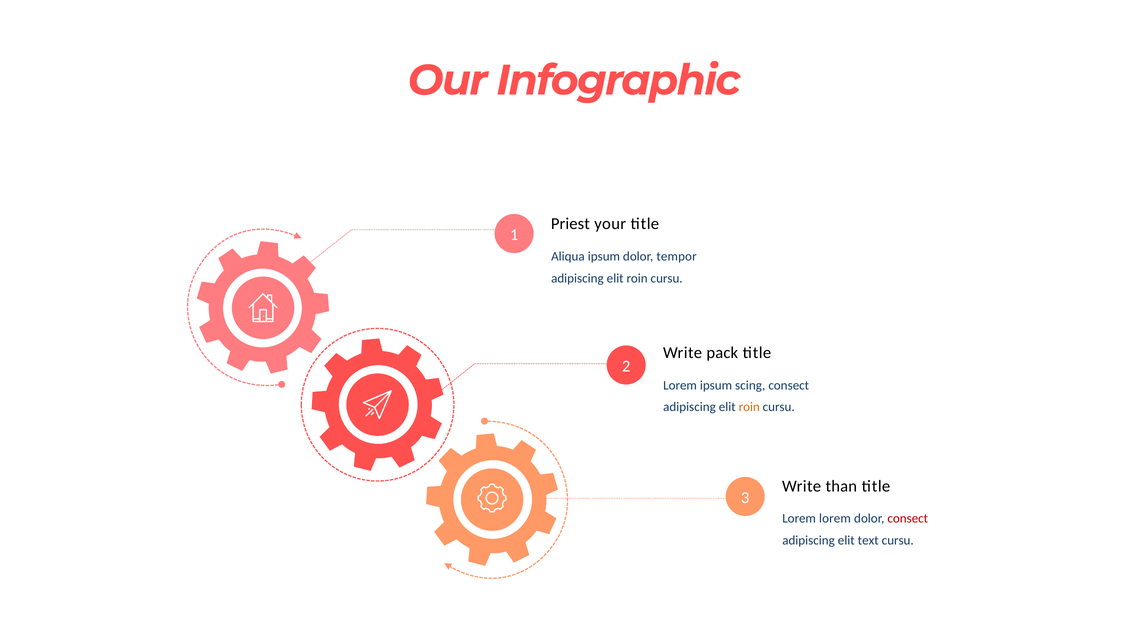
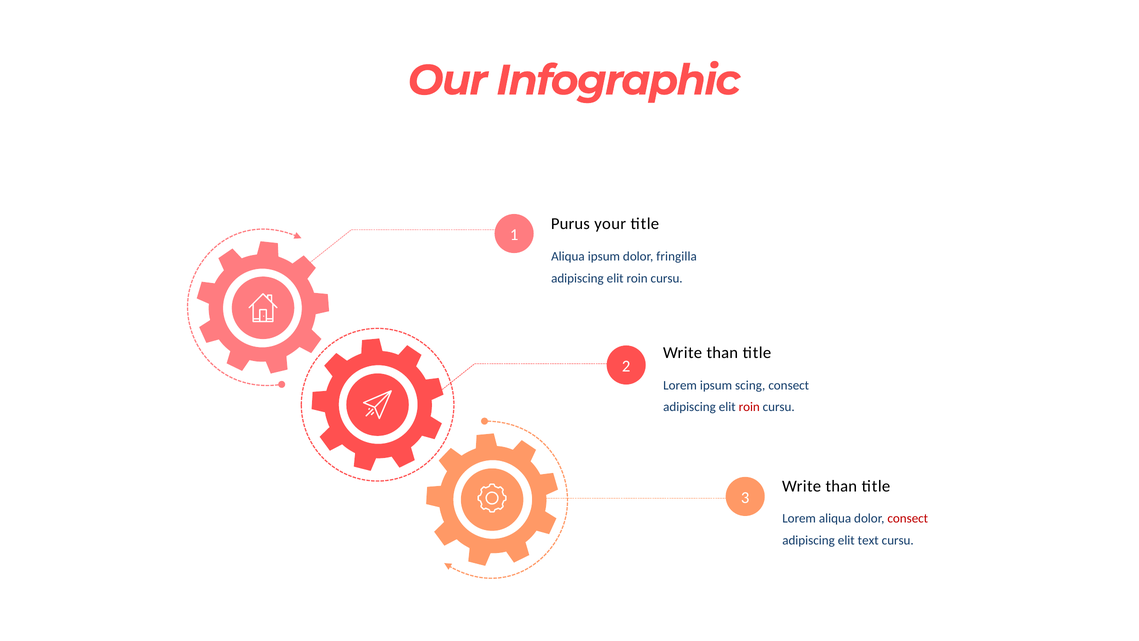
Priest: Priest -> Purus
tempor: tempor -> fringilla
pack at (722, 353): pack -> than
roin at (749, 407) colour: orange -> red
Lorem lorem: lorem -> aliqua
